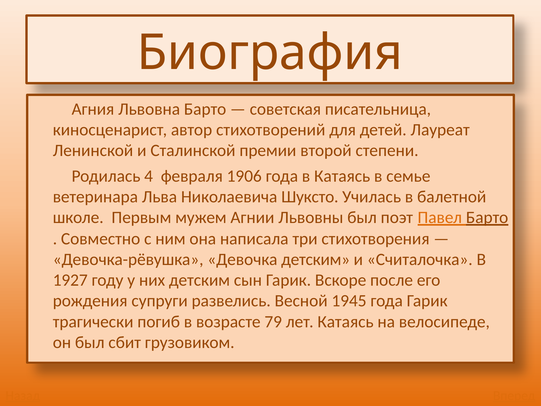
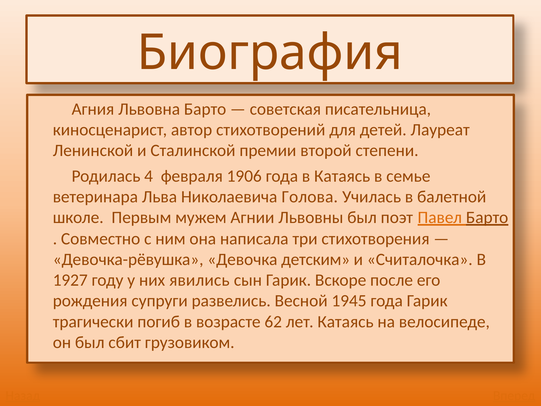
Шуксто: Шуксто -> Голова
них детским: детским -> явились
79: 79 -> 62
